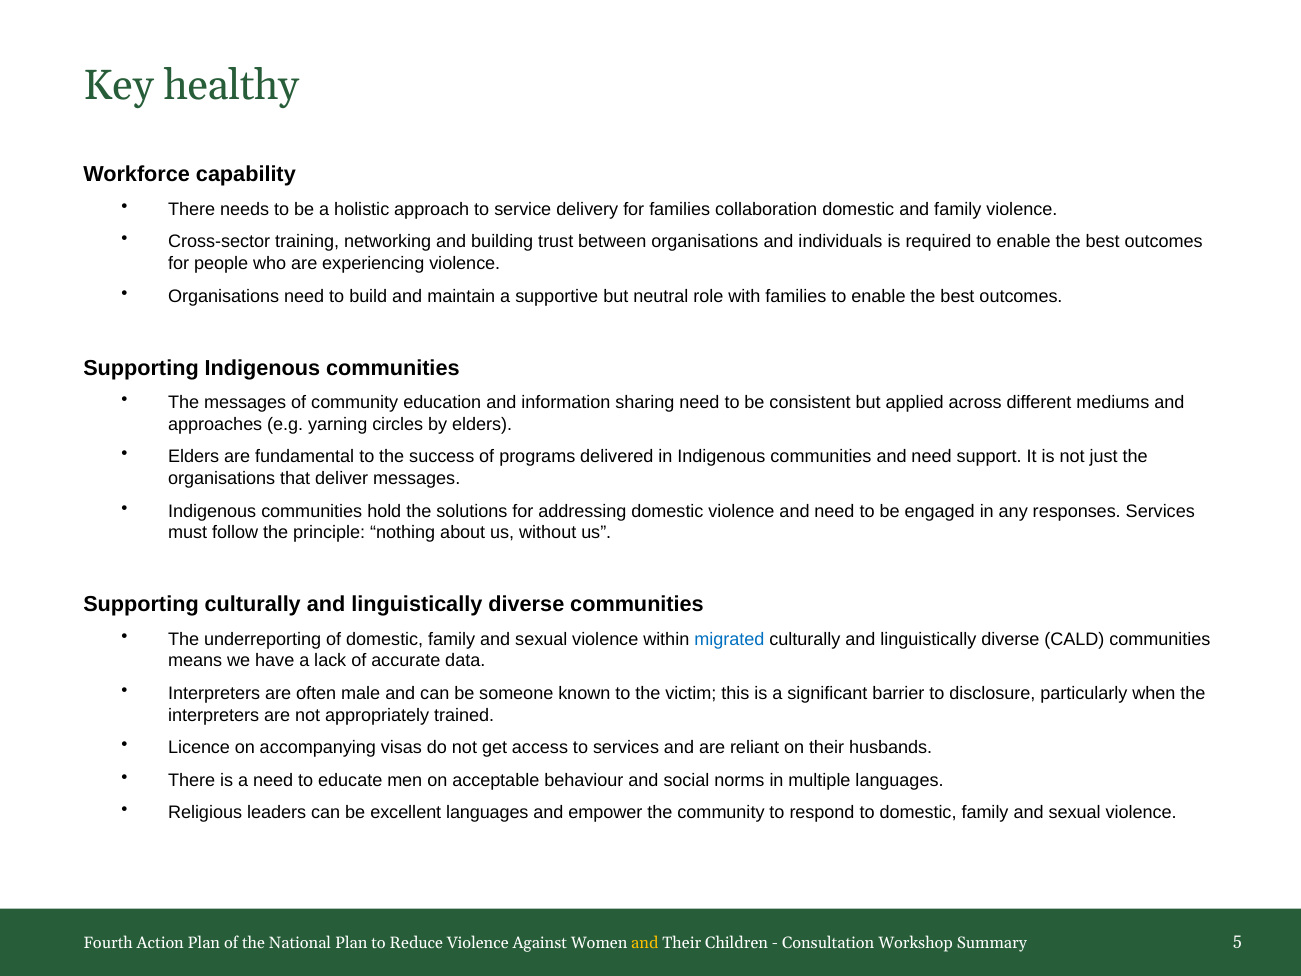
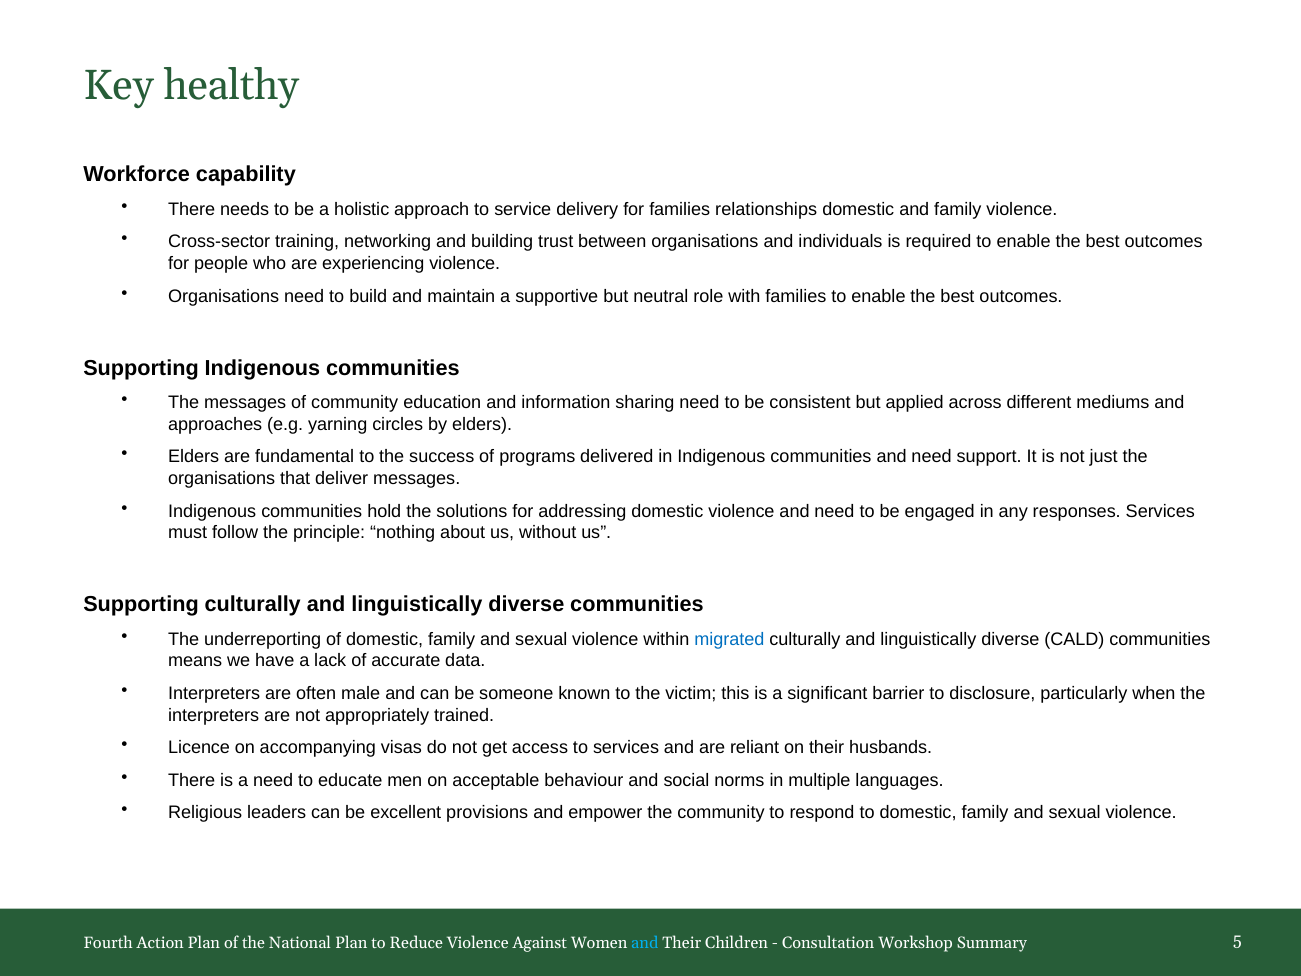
collaboration: collaboration -> relationships
excellent languages: languages -> provisions
and at (645, 943) colour: yellow -> light blue
